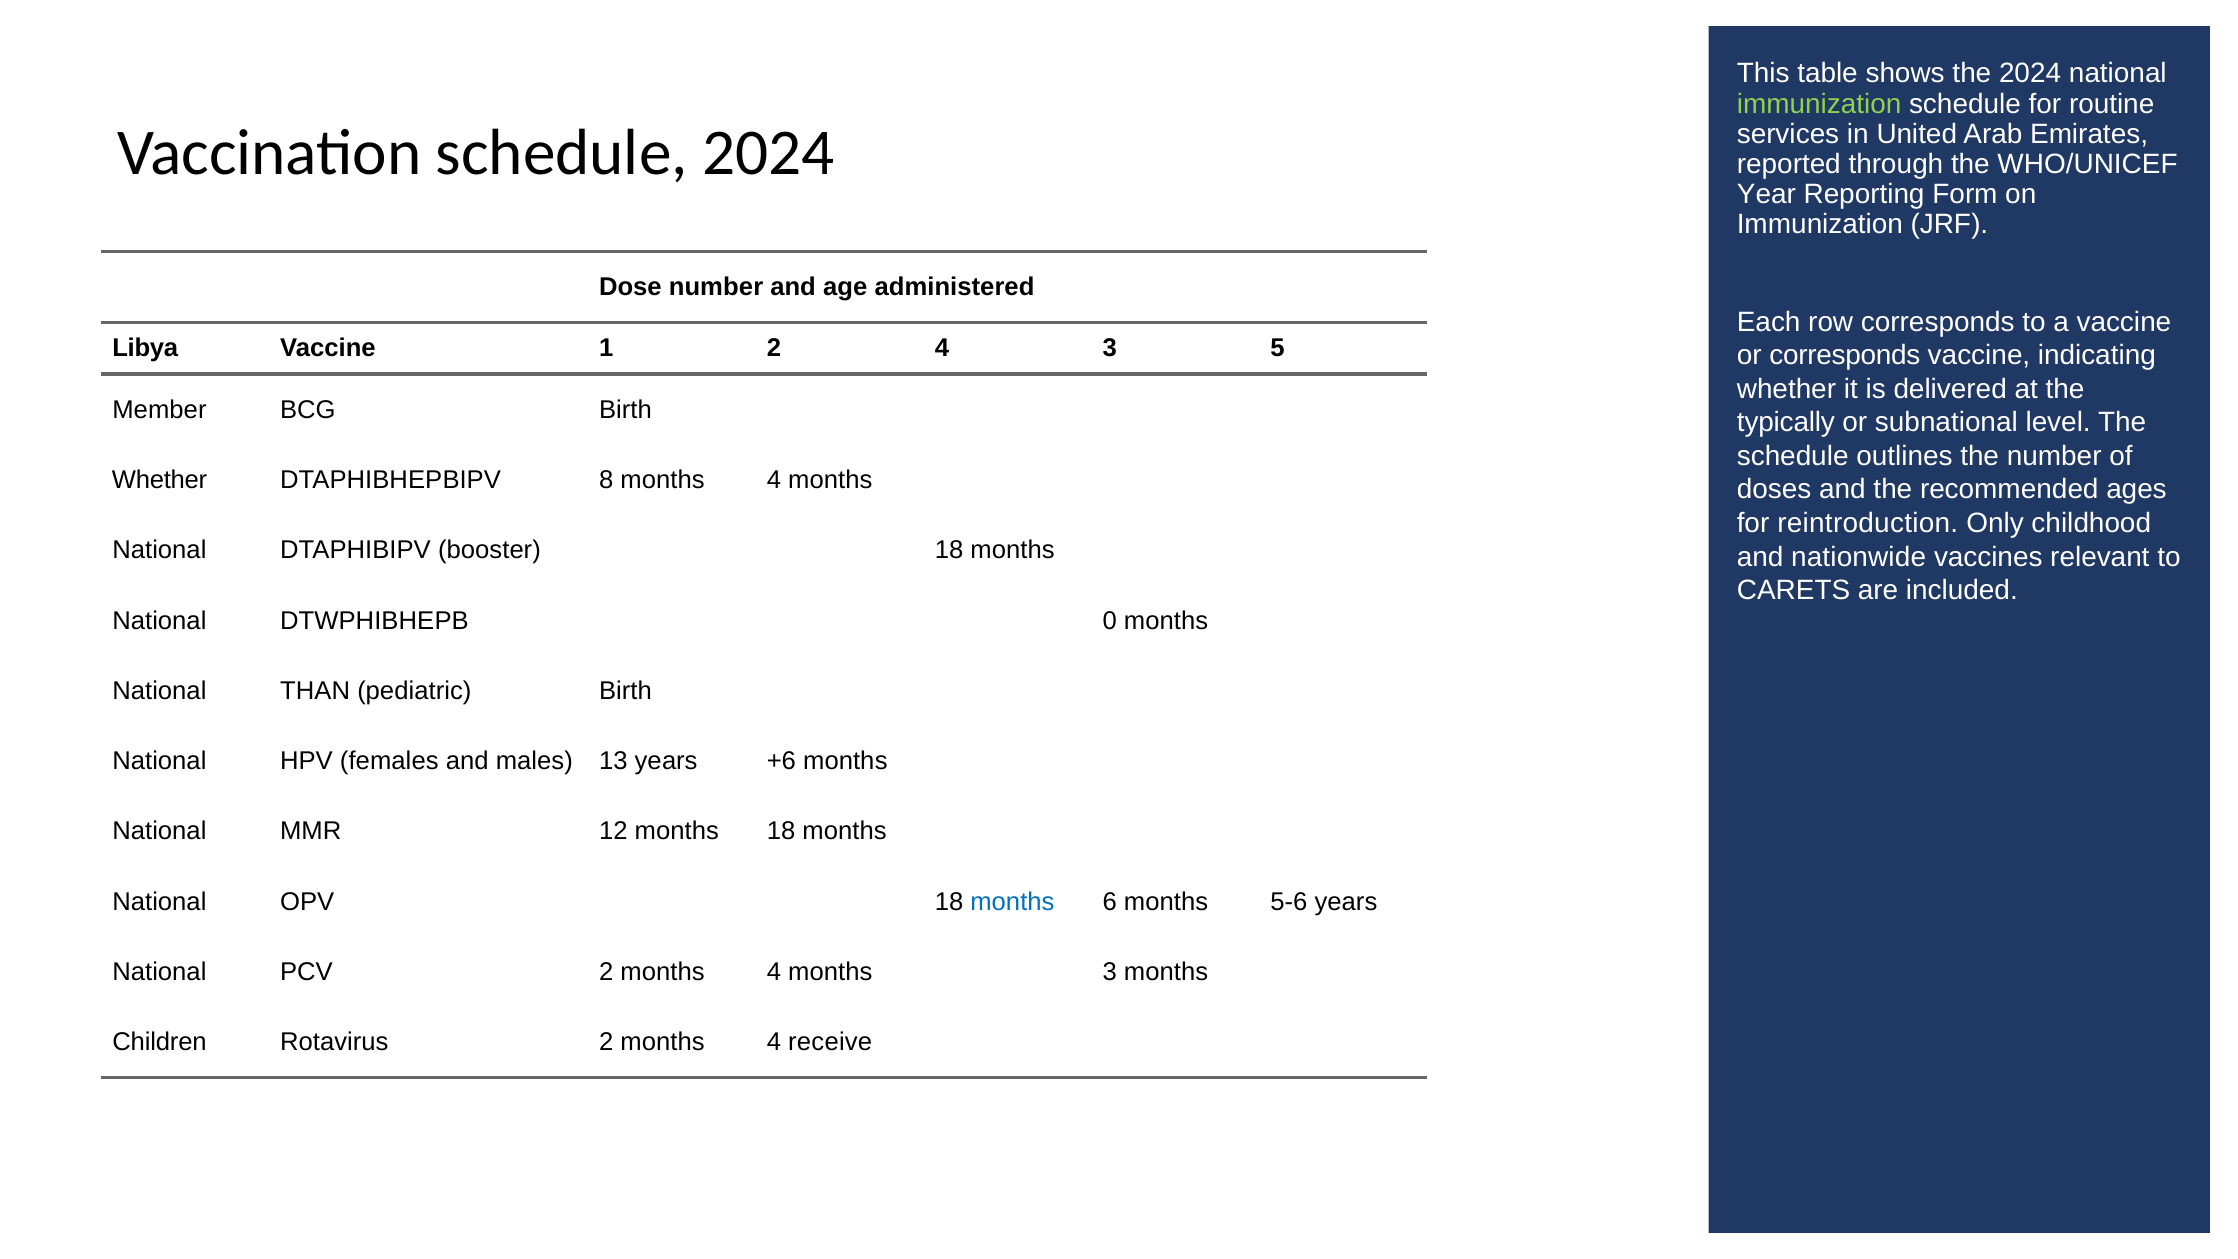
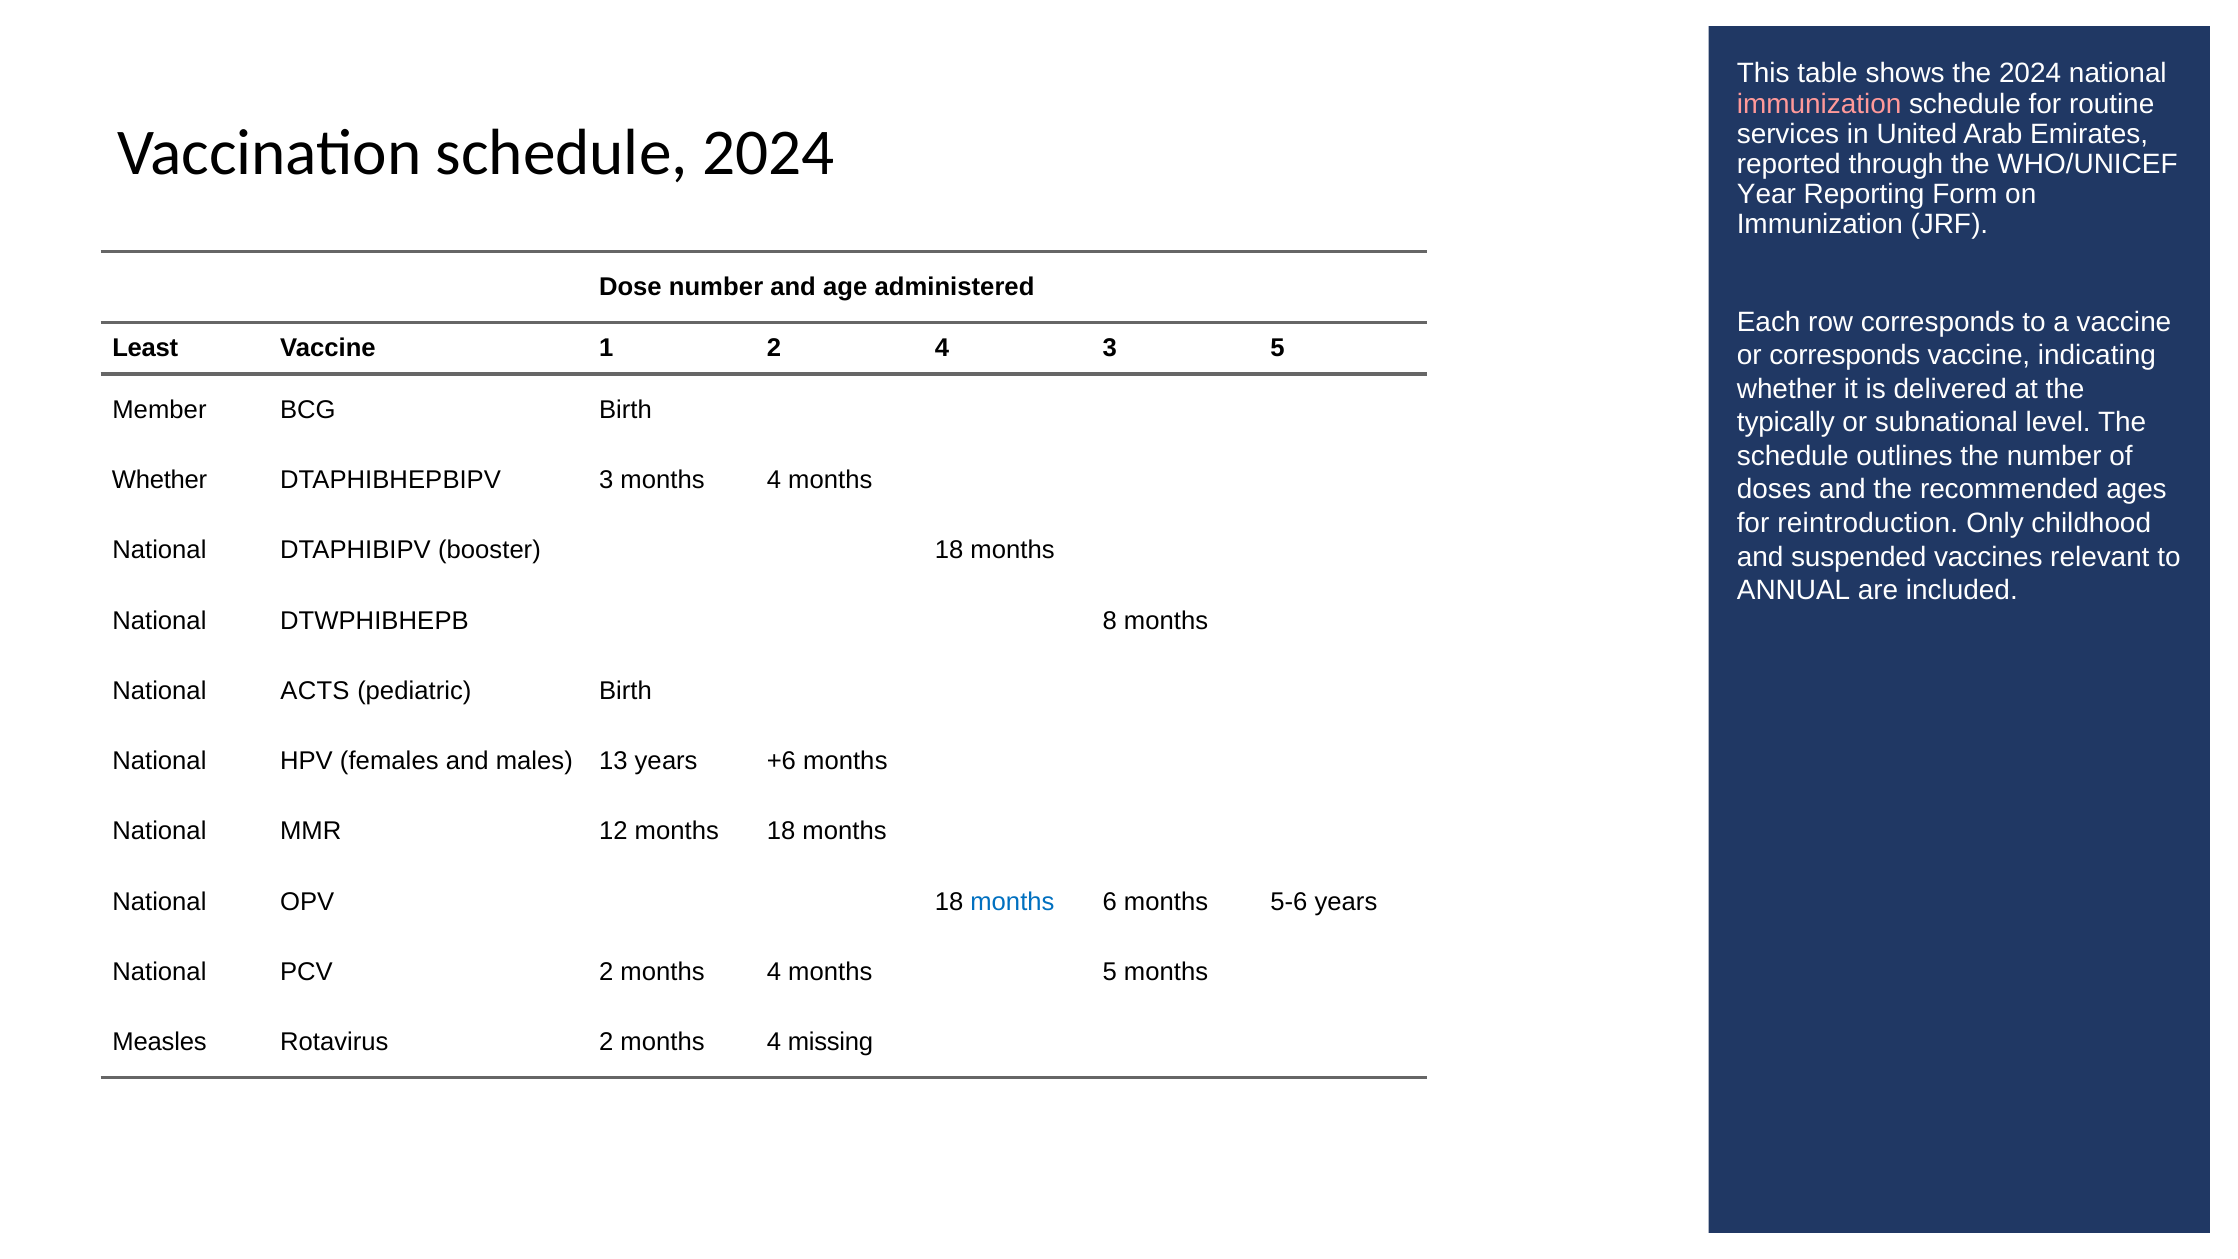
immunization at (1819, 104) colour: light green -> pink
Libya: Libya -> Least
DTAPHIBHEPBIPV 8: 8 -> 3
nationwide: nationwide -> suspended
CARETS: CARETS -> ANNUAL
0: 0 -> 8
THAN: THAN -> ACTS
months 3: 3 -> 5
Children: Children -> Measles
receive: receive -> missing
